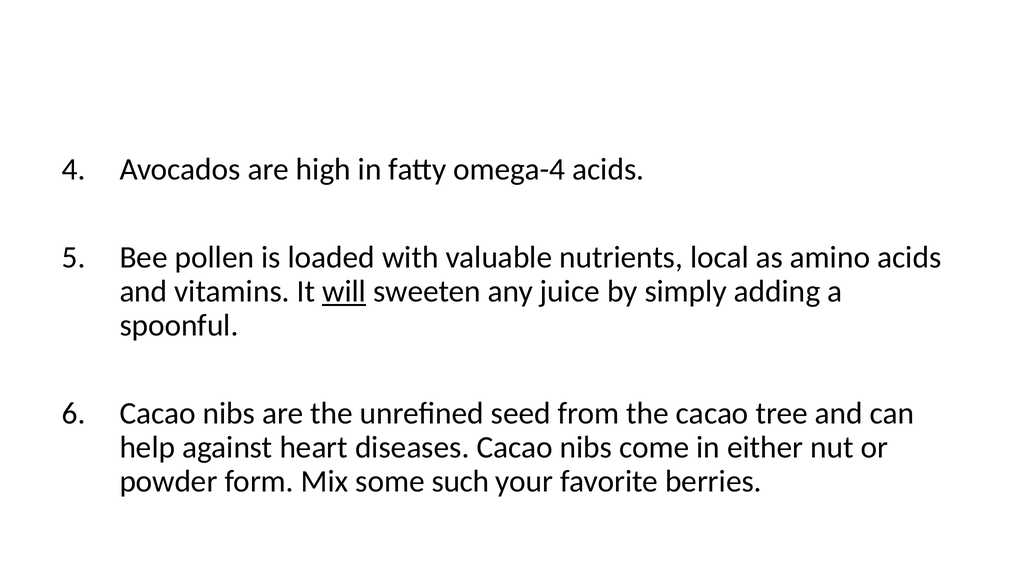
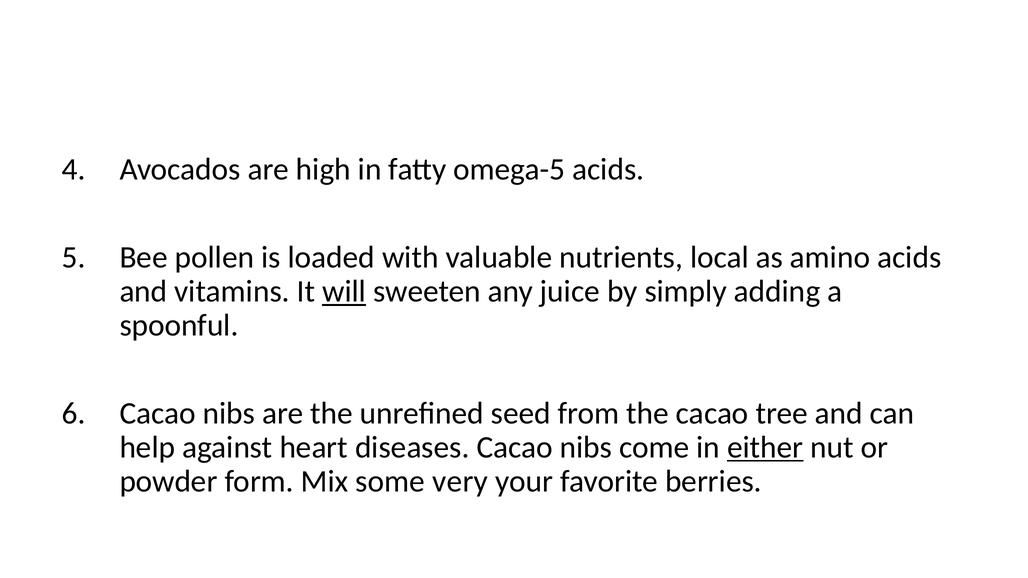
omega-4: omega-4 -> omega-5
either underline: none -> present
such: such -> very
